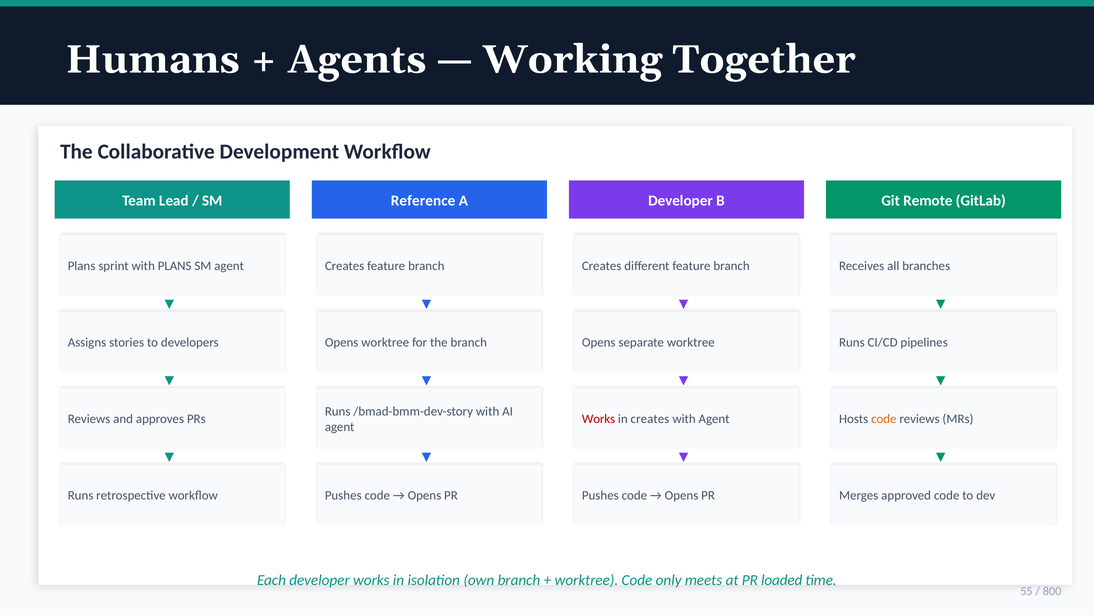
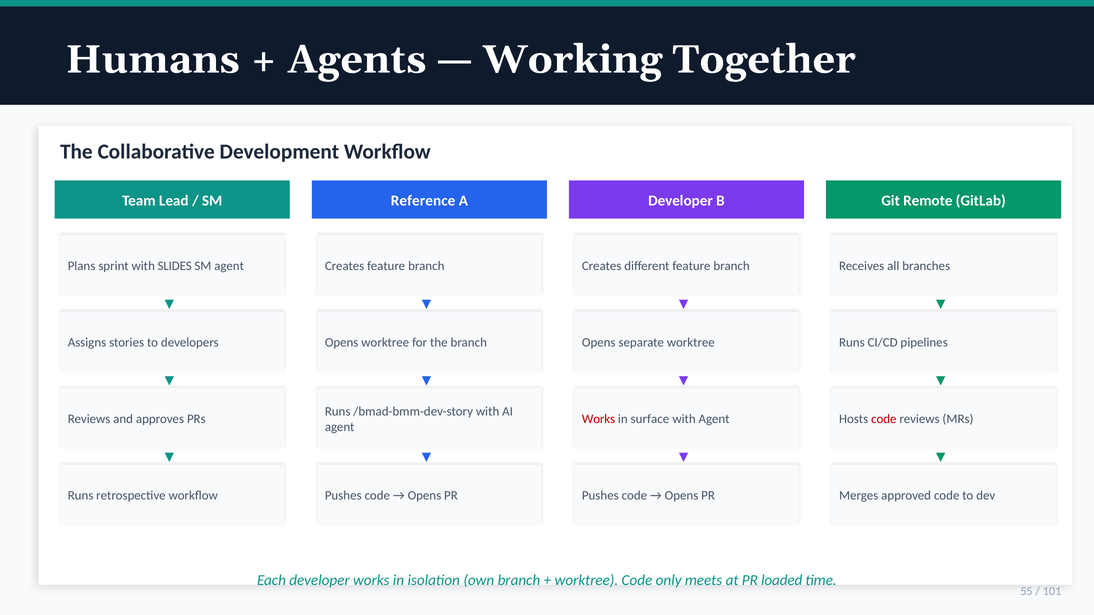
with PLANS: PLANS -> SLIDES
in creates: creates -> surface
code at (884, 419) colour: orange -> red
800: 800 -> 101
